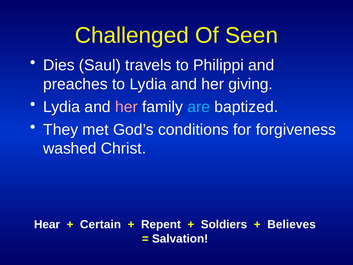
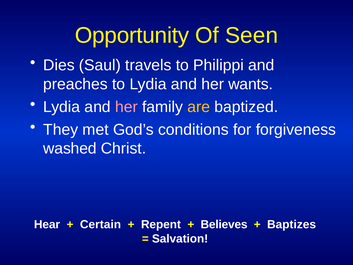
Challenged: Challenged -> Opportunity
giving: giving -> wants
are colour: light blue -> yellow
Soldiers: Soldiers -> Believes
Believes: Believes -> Baptizes
